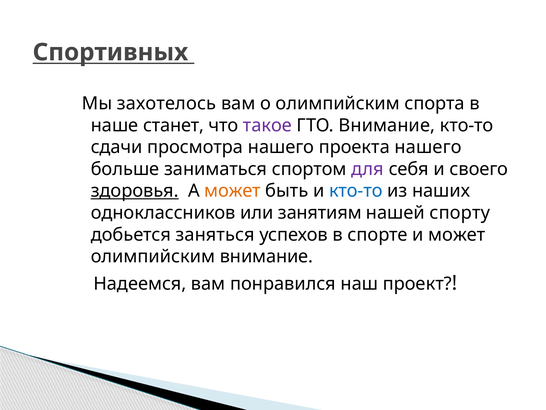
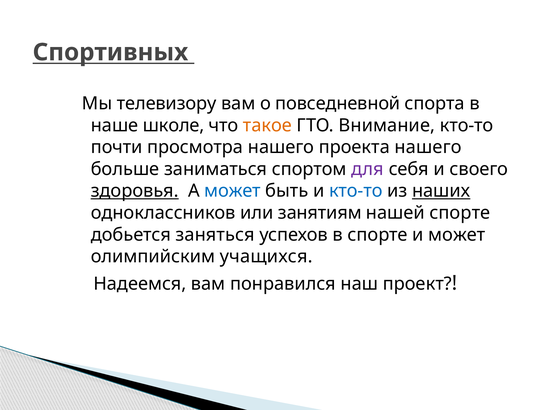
захотелось: захотелось -> телевизору
о олимпийским: олимпийским -> повседневной
станет: станет -> школе
такое colour: purple -> orange
сдачи: сдачи -> почти
может at (232, 191) colour: orange -> blue
наших underline: none -> present
нашей спорту: спорту -> спорте
олимпийским внимание: внимание -> учащихся
